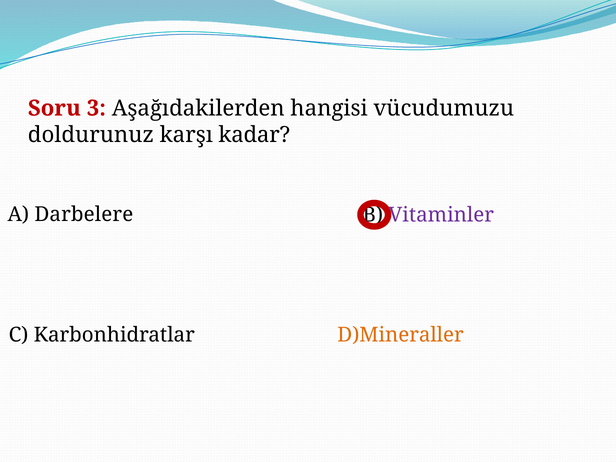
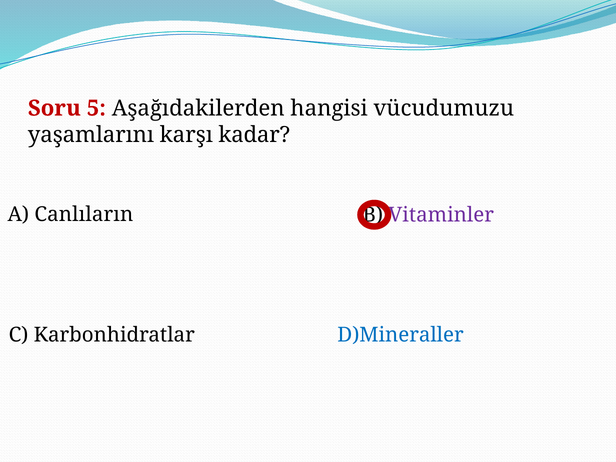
3: 3 -> 5
doldurunuz: doldurunuz -> yaşamlarını
Darbelere: Darbelere -> Canlıların
D)Mineraller colour: orange -> blue
